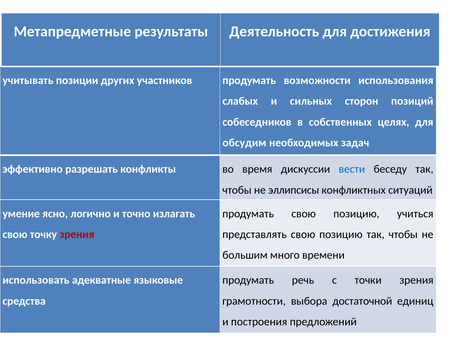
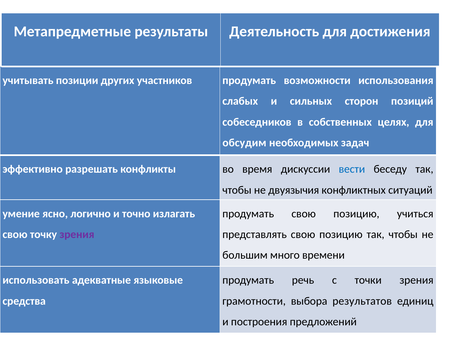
эллипсисы: эллипсисы -> двуязычия
зрения at (77, 235) colour: red -> purple
достаточной: достаточной -> результатов
